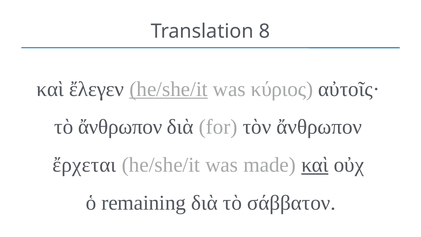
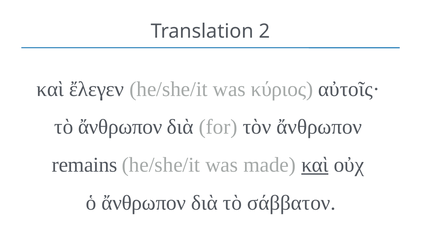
8: 8 -> 2
he/she/it at (169, 89) underline: present -> none
ἔρχεται: ἔρχεται -> remains
ὁ remaining: remaining -> ἄνθρωπον
